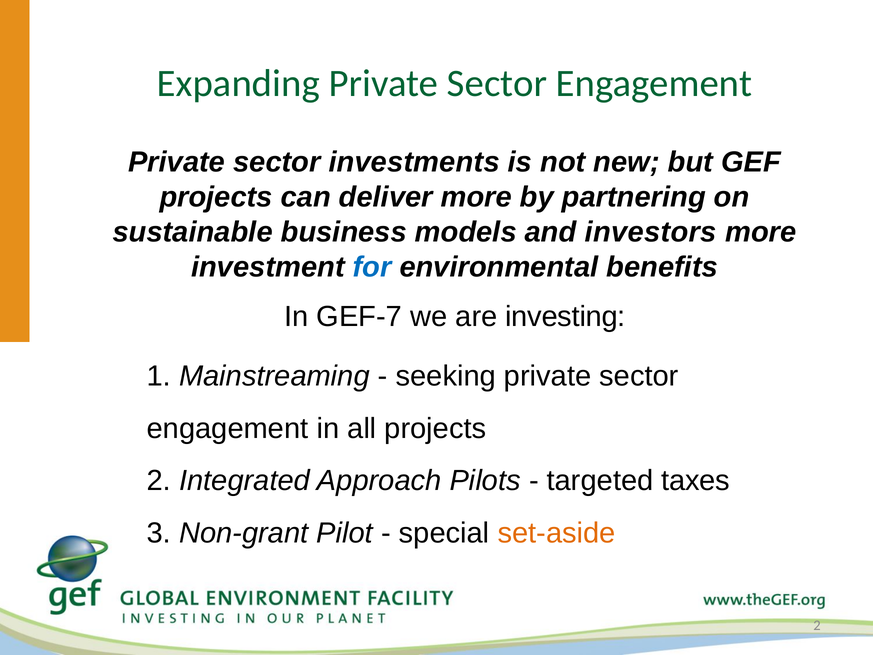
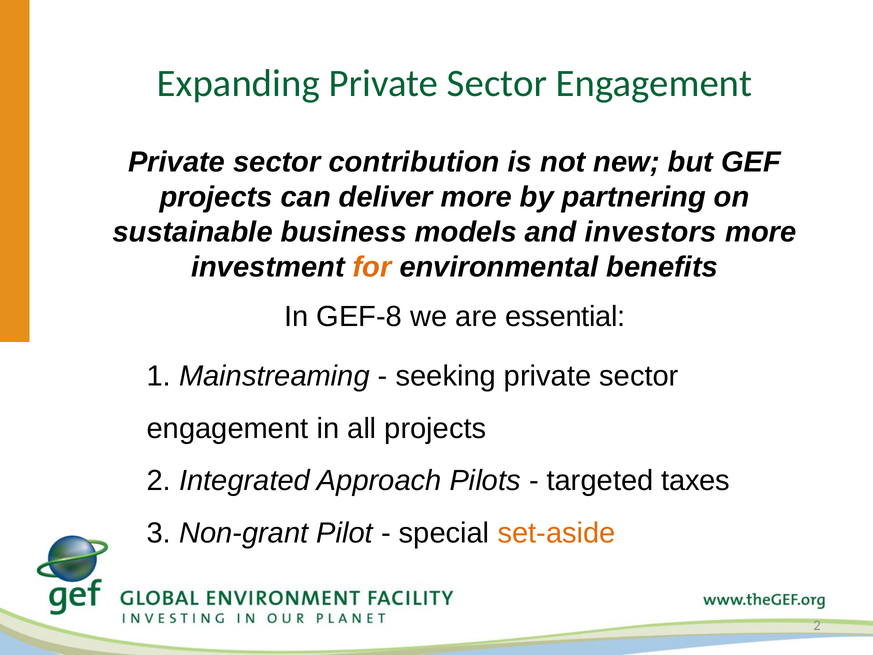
investments: investments -> contribution
for colour: blue -> orange
GEF-7: GEF-7 -> GEF-8
investing: investing -> essential
